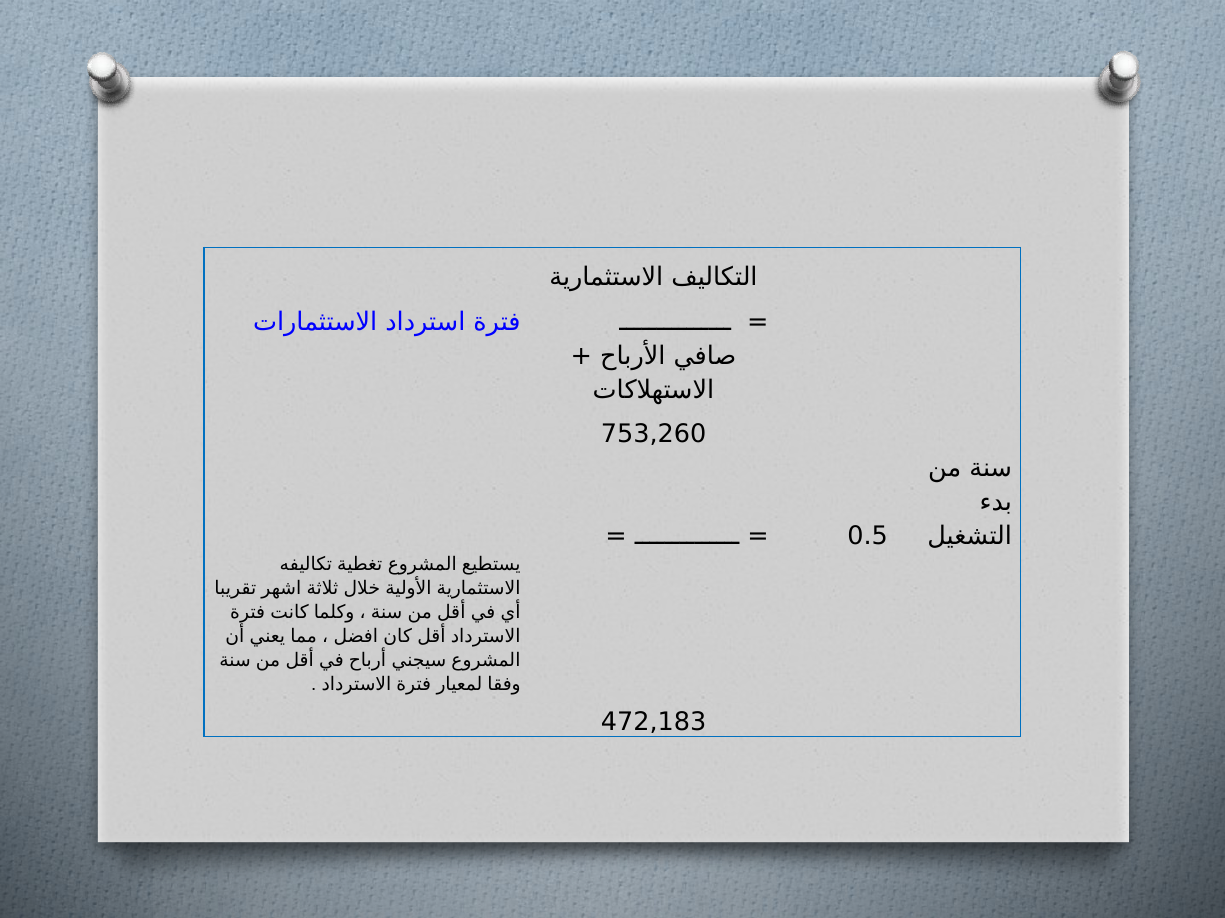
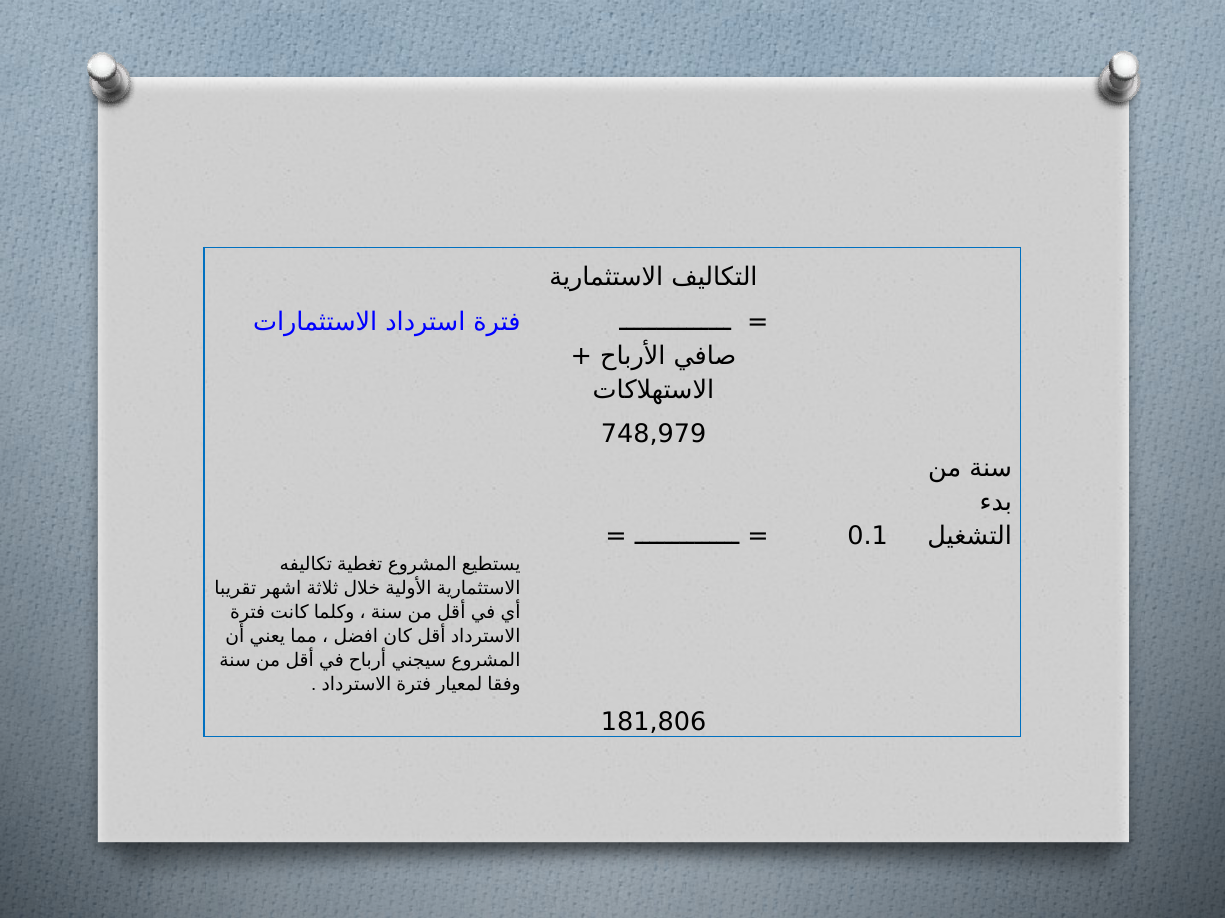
753,260: 753,260 -> 748,979
0.5: 0.5 -> 0.1
472,183: 472,183 -> 181,806
